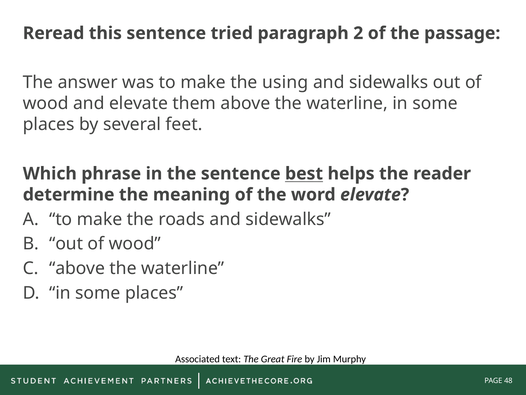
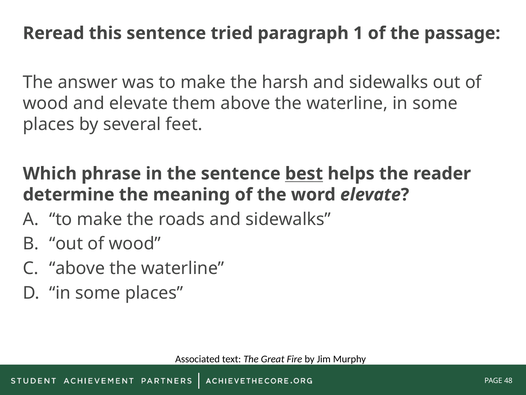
2: 2 -> 1
using: using -> harsh
